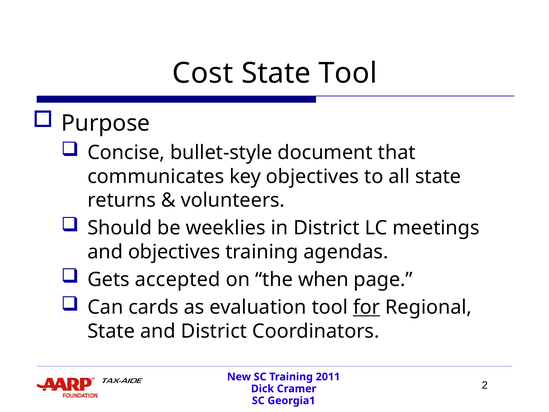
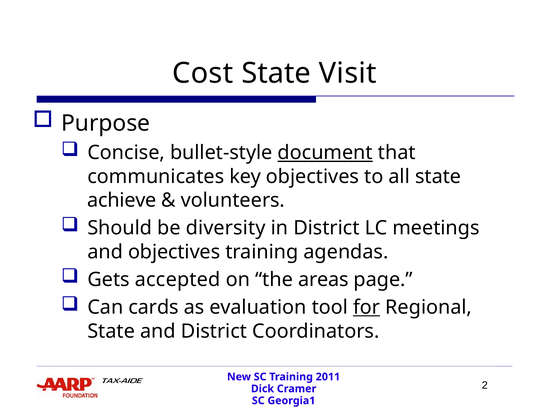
State Tool: Tool -> Visit
document underline: none -> present
returns: returns -> achieve
weeklies: weeklies -> diversity
when: when -> areas
